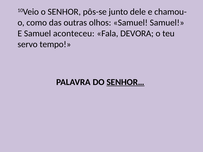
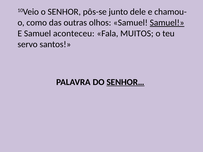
Samuel at (167, 23) underline: none -> present
DEVORA: DEVORA -> MUITOS
tempo: tempo -> santos
